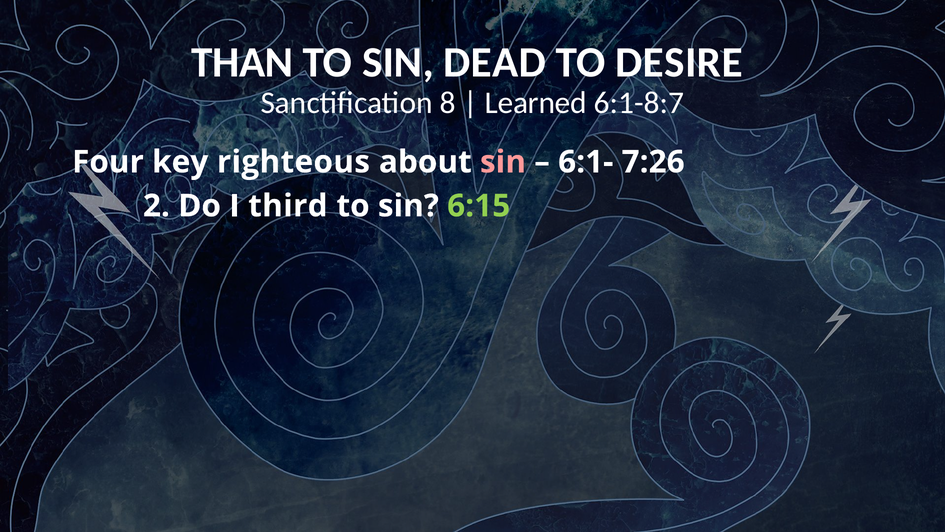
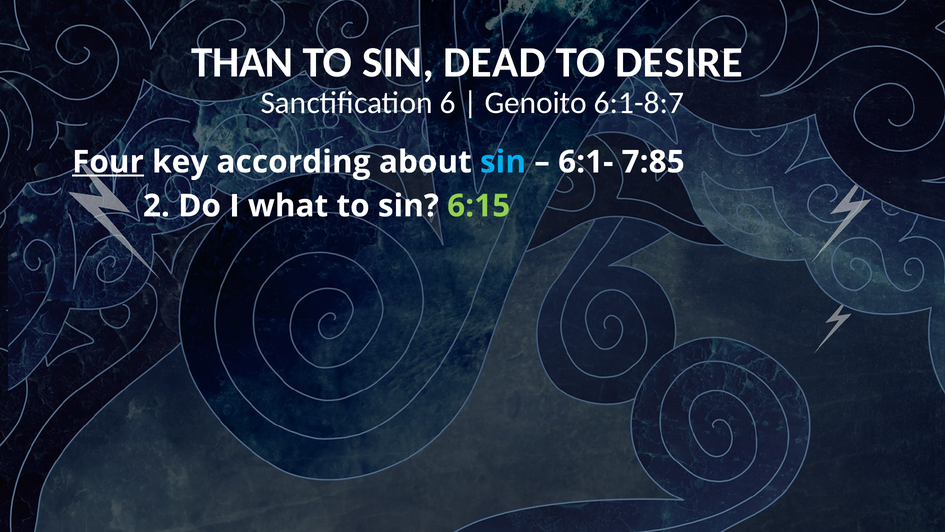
8: 8 -> 6
Learned: Learned -> Genoito
Four underline: none -> present
righteous: righteous -> according
sin at (503, 162) colour: pink -> light blue
7:26: 7:26 -> 7:85
third: third -> what
